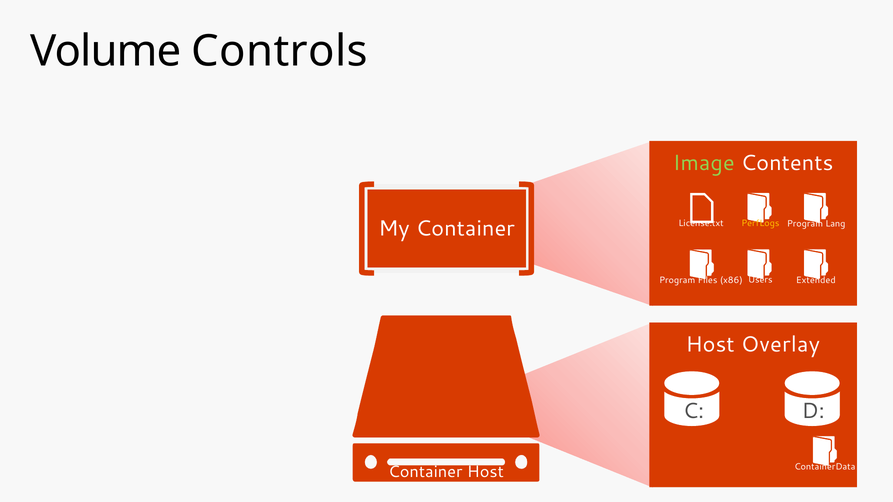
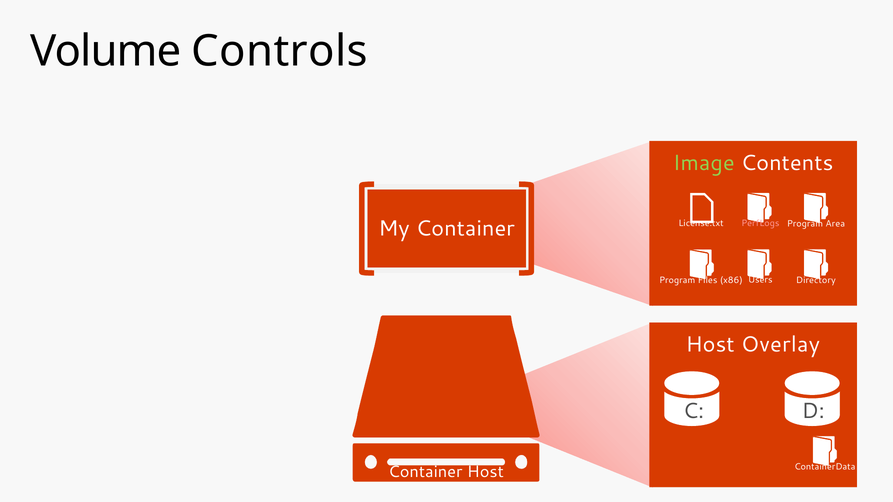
PerfLogs colour: yellow -> pink
Lang: Lang -> Area
Extended: Extended -> Directory
